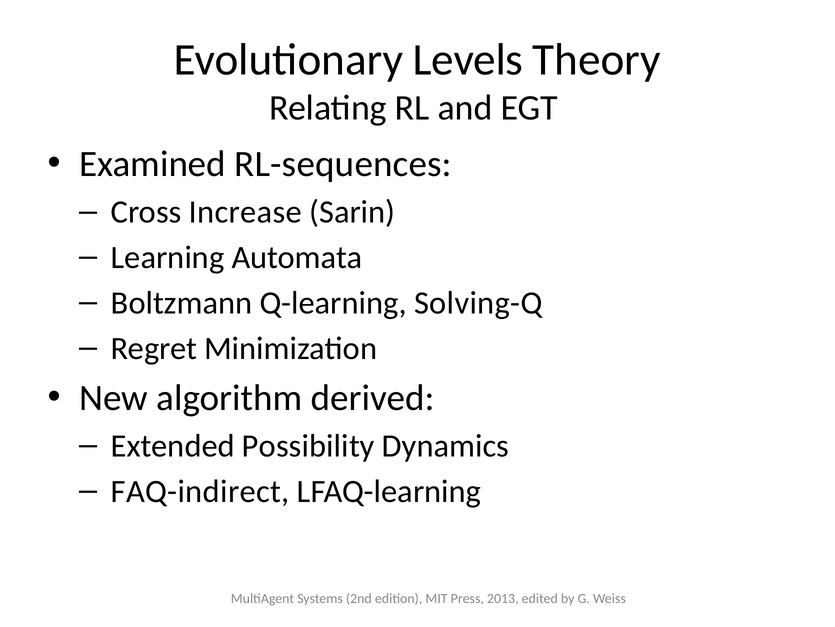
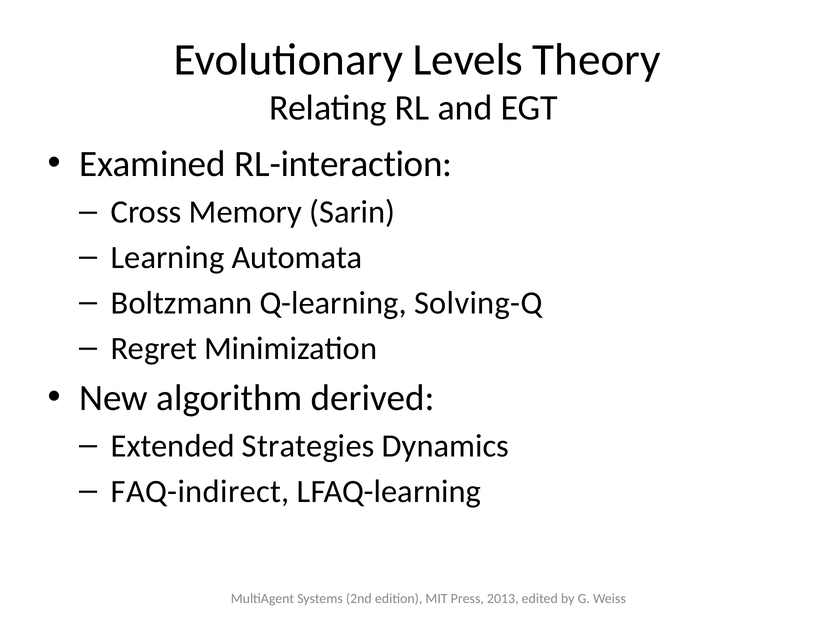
RL-sequences: RL-sequences -> RL-interaction
Increase: Increase -> Memory
Possibility: Possibility -> Strategies
